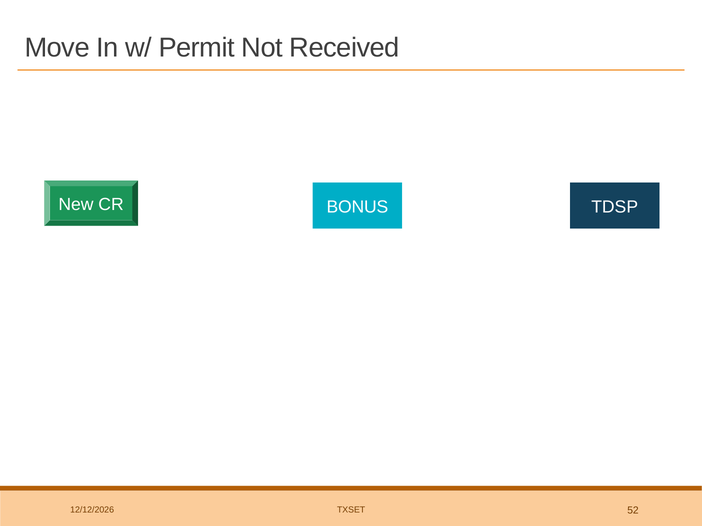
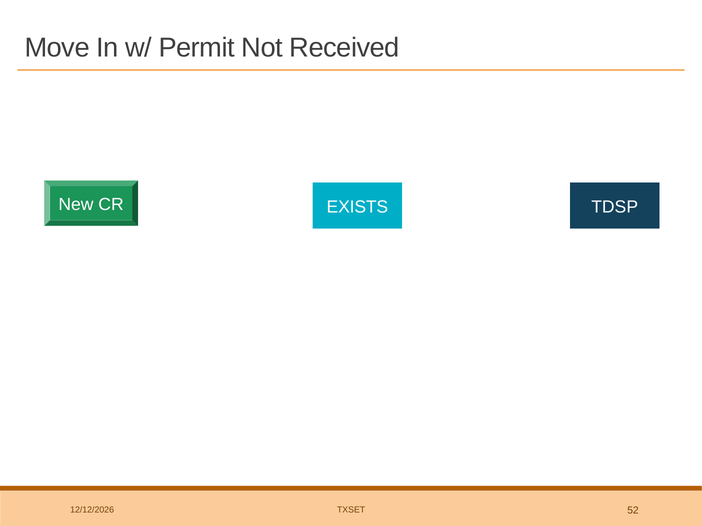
BONUS: BONUS -> EXISTS
